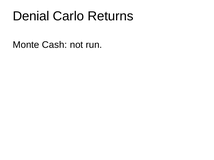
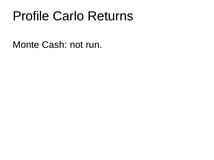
Denial: Denial -> Profile
